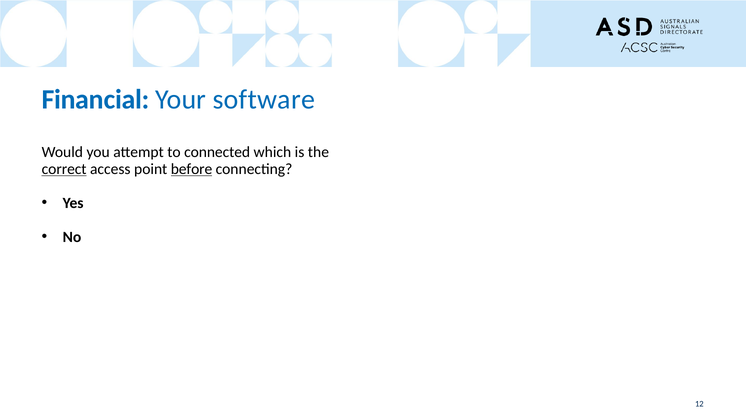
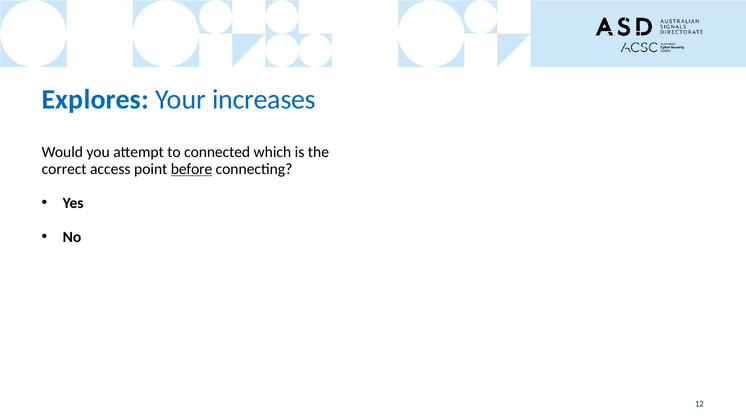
Financial: Financial -> Explores
software: software -> increases
correct underline: present -> none
